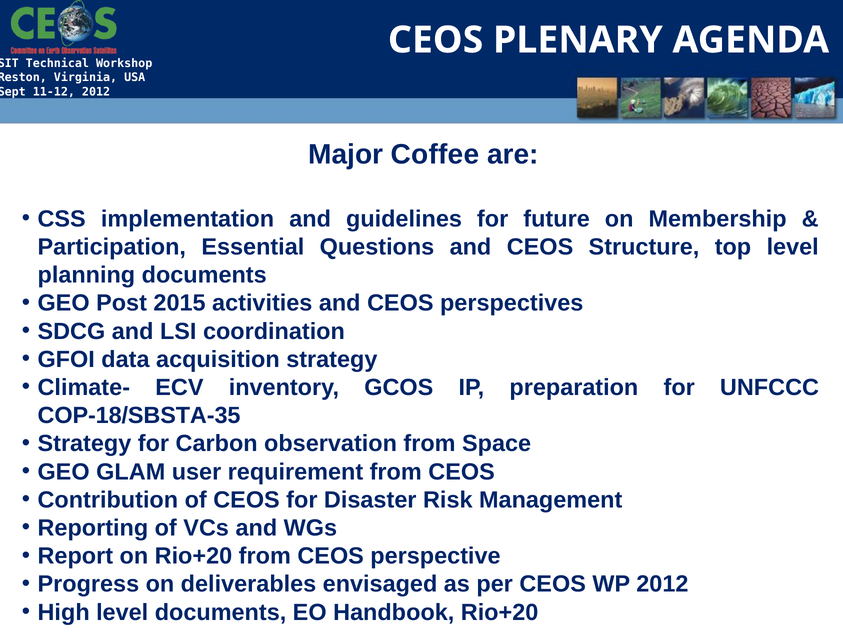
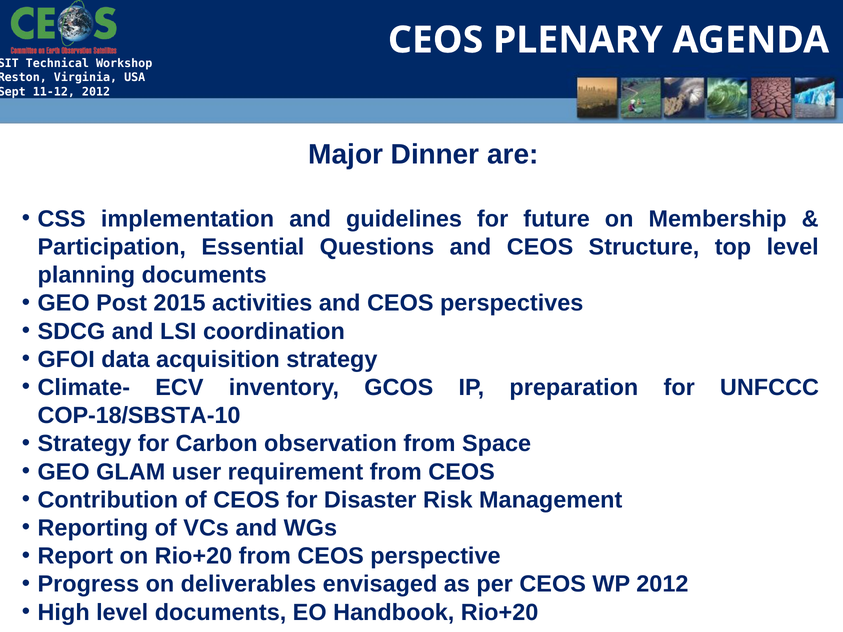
Coffee: Coffee -> Dinner
COP-18/SBSTA-35: COP-18/SBSTA-35 -> COP-18/SBSTA-10
